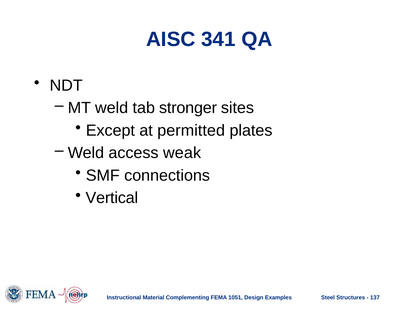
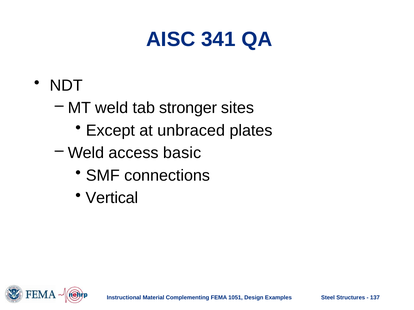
permitted: permitted -> unbraced
weak: weak -> basic
